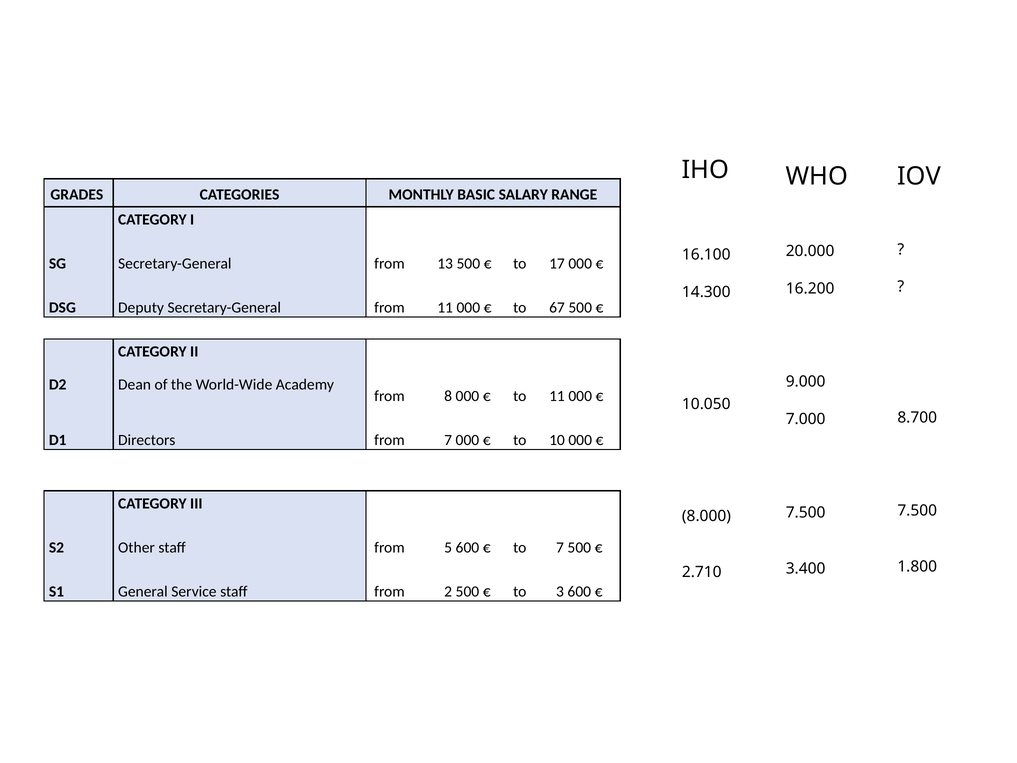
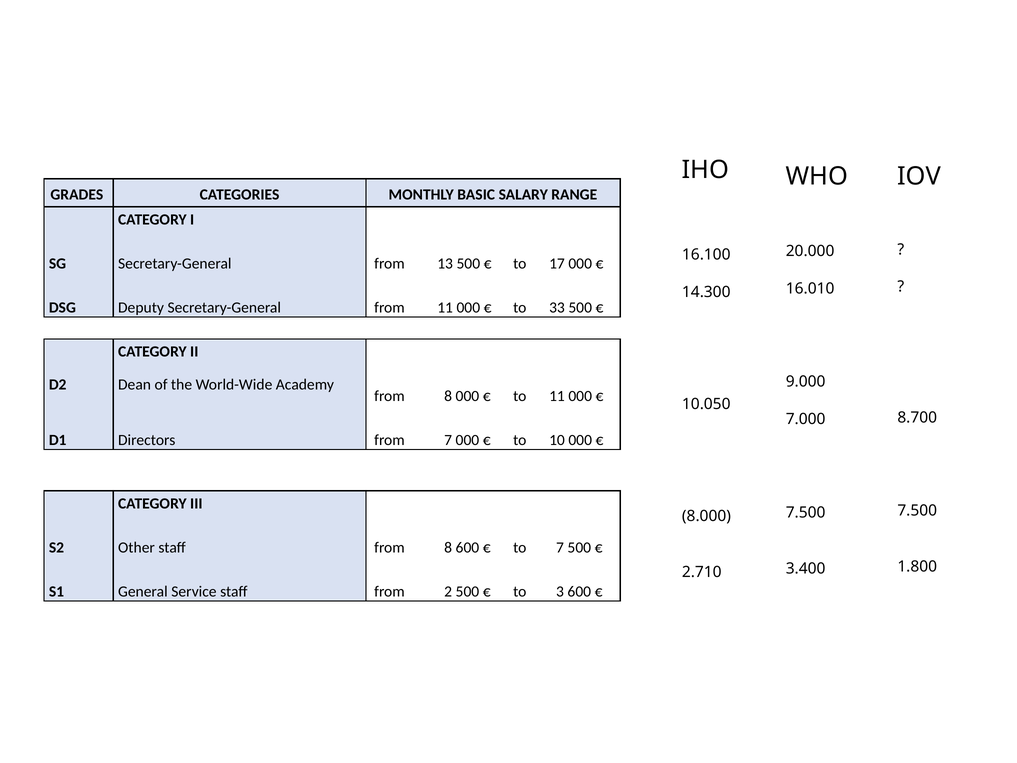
16.200: 16.200 -> 16.010
67: 67 -> 33
staff from 5: 5 -> 8
